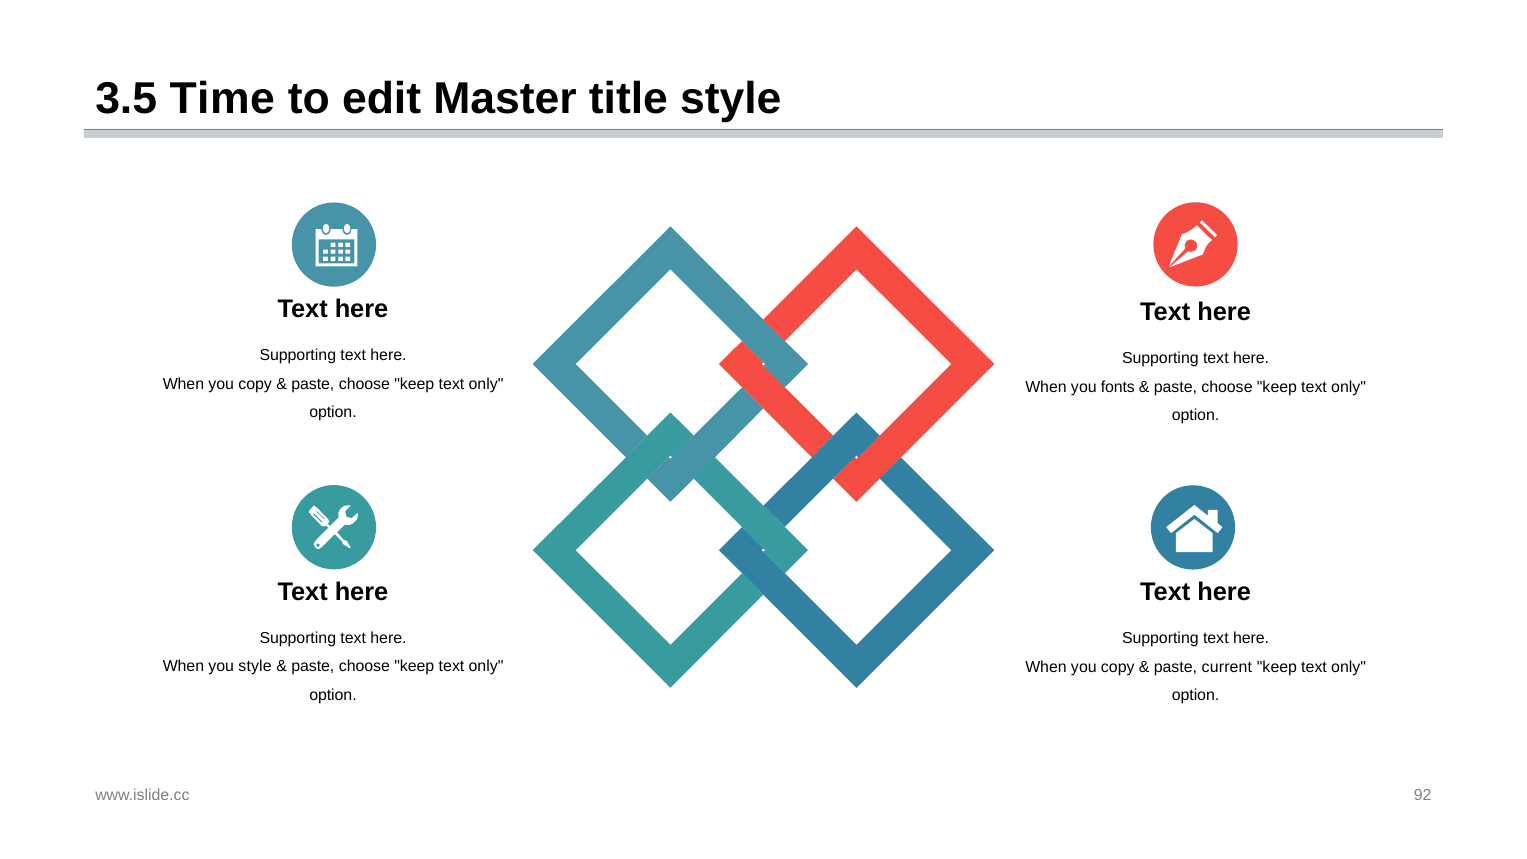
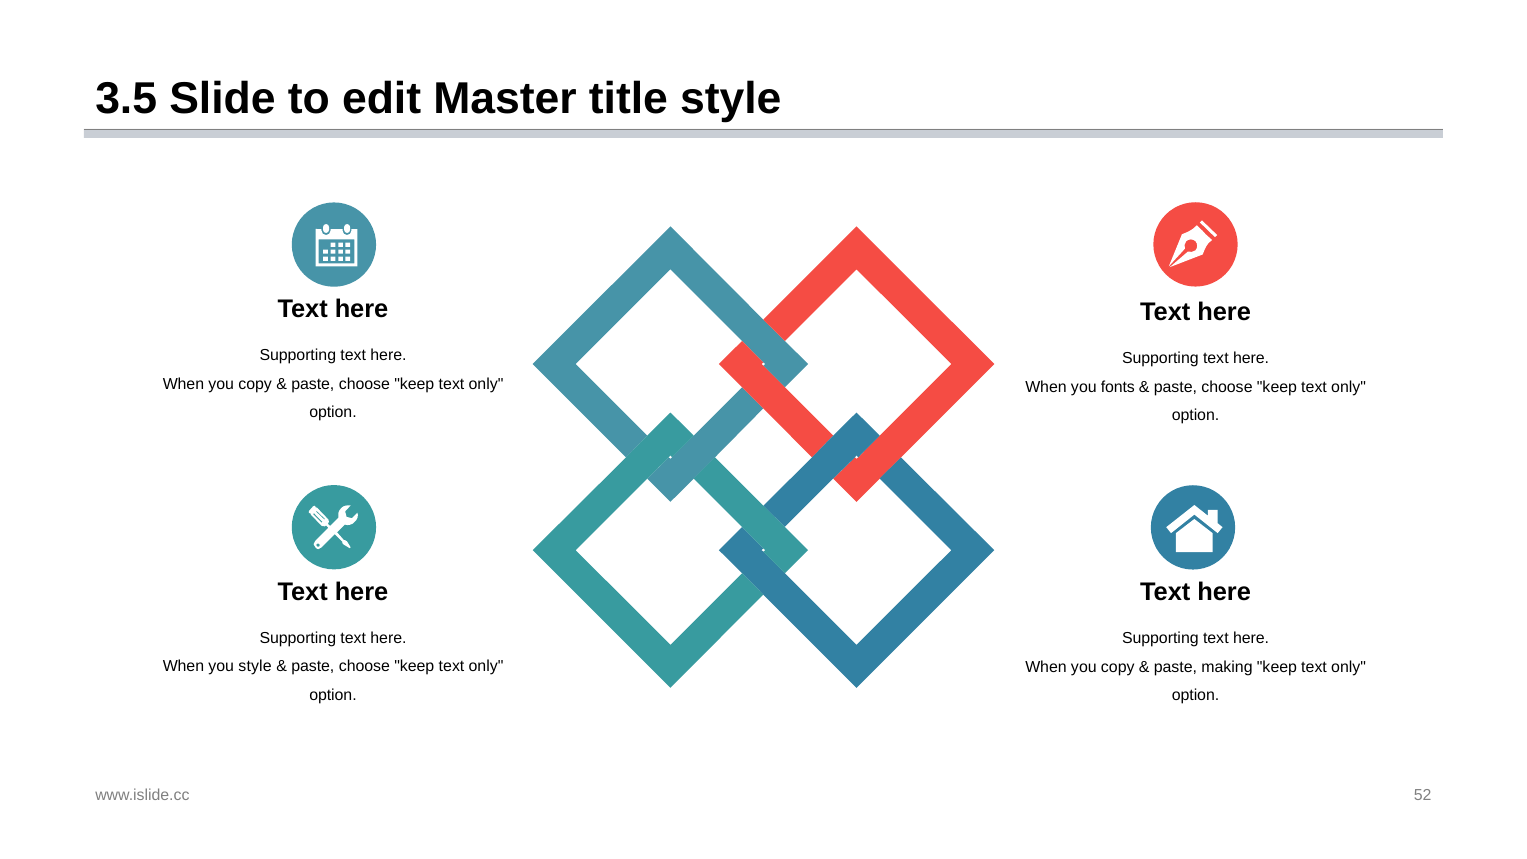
Time: Time -> Slide
current: current -> making
92: 92 -> 52
